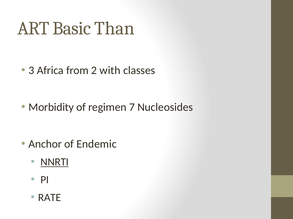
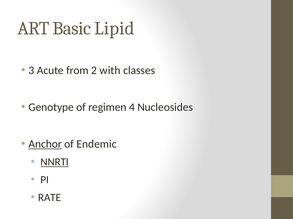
Than: Than -> Lipid
Africa: Africa -> Acute
Morbidity: Morbidity -> Genotype
7: 7 -> 4
Anchor underline: none -> present
